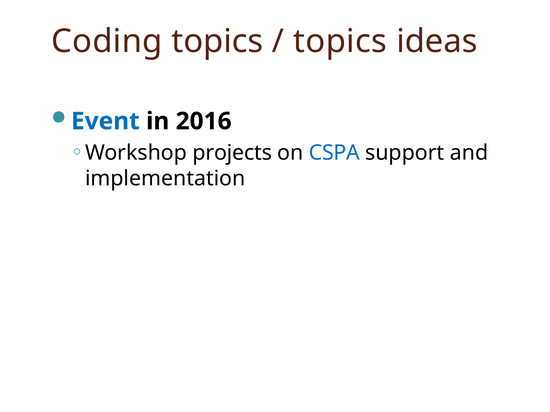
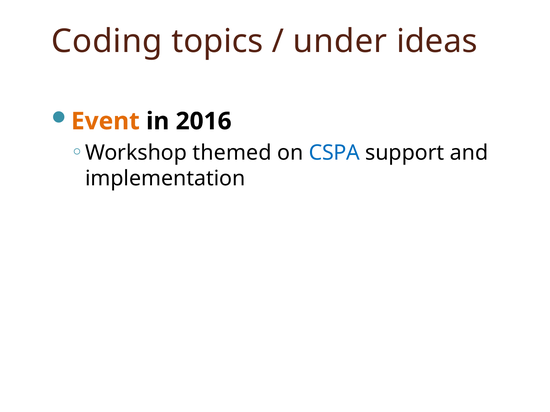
topics at (340, 41): topics -> under
Event colour: blue -> orange
projects: projects -> themed
